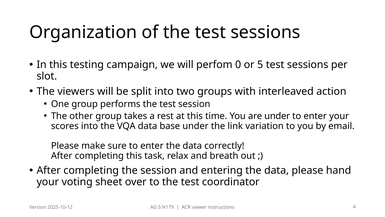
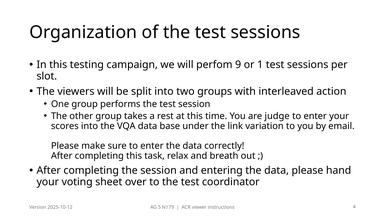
0: 0 -> 9
or 5: 5 -> 1
are under: under -> judge
